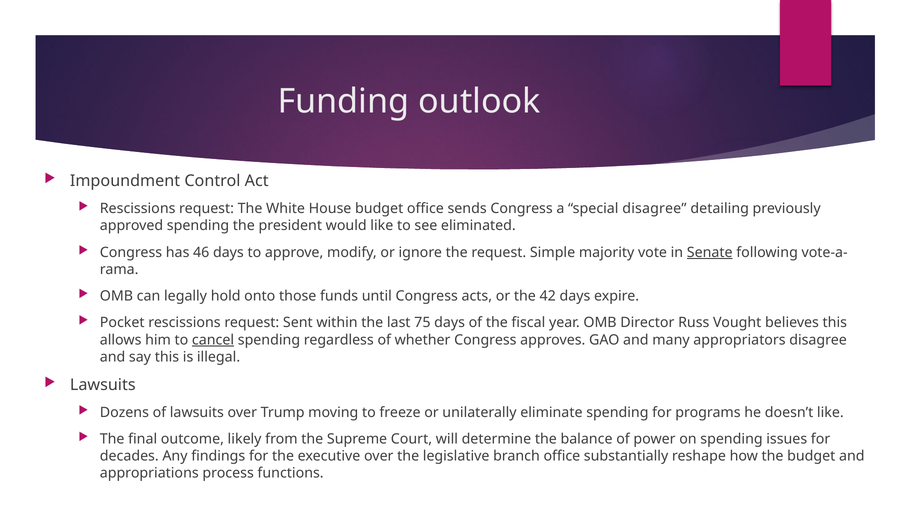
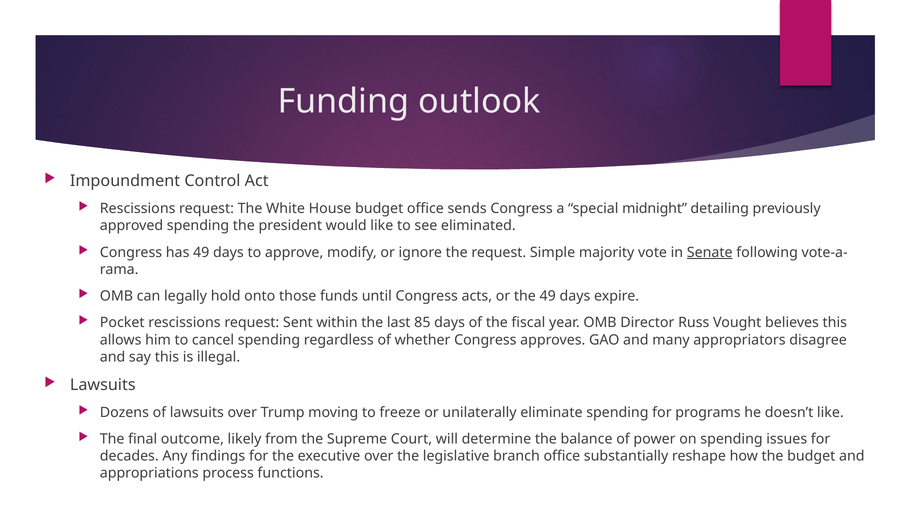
special disagree: disagree -> midnight
has 46: 46 -> 49
the 42: 42 -> 49
75: 75 -> 85
cancel underline: present -> none
